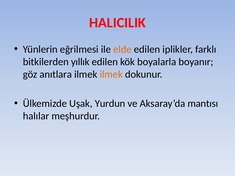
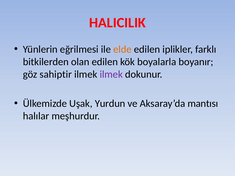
yıllık: yıllık -> olan
anıtlara: anıtlara -> sahiptir
ilmek at (111, 74) colour: orange -> purple
